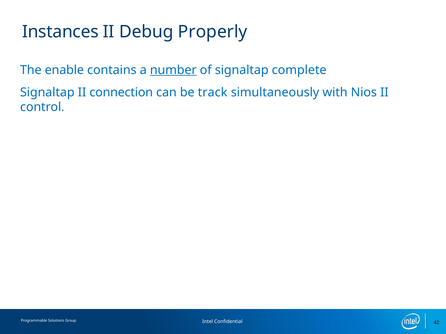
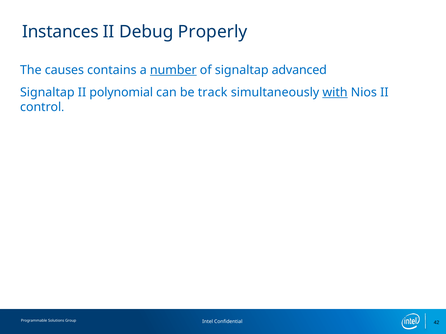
enable: enable -> causes
complete: complete -> advanced
connection: connection -> polynomial
with underline: none -> present
